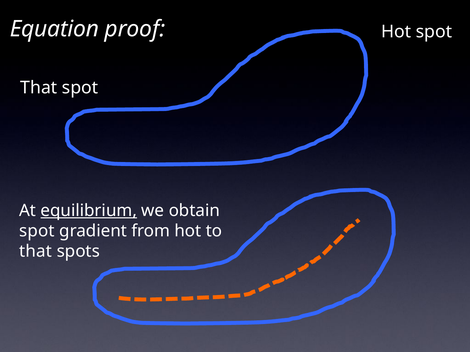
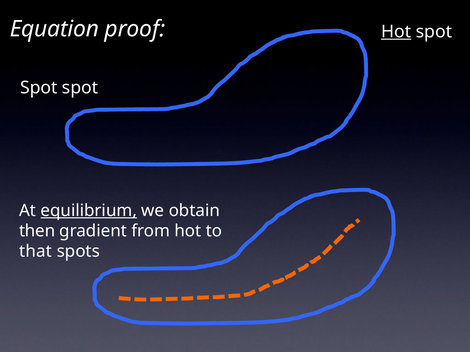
Hot at (396, 32) underline: none -> present
That at (39, 88): That -> Spot
spot at (37, 231): spot -> then
